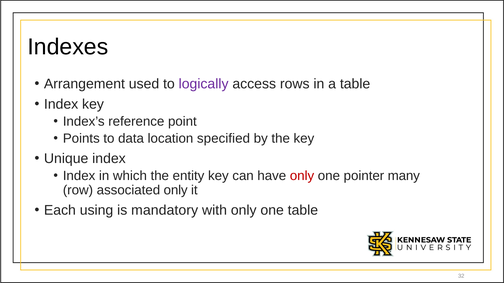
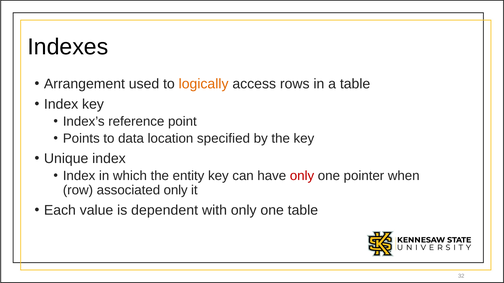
logically colour: purple -> orange
many: many -> when
using: using -> value
mandatory: mandatory -> dependent
